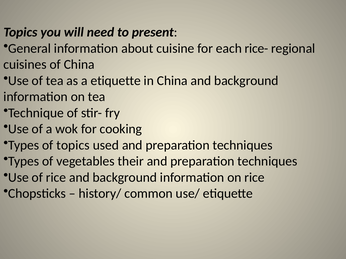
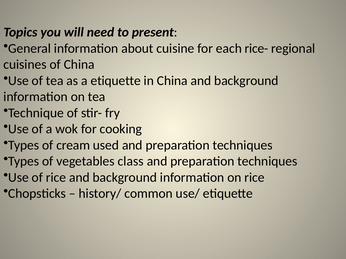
of topics: topics -> cream
their: their -> class
